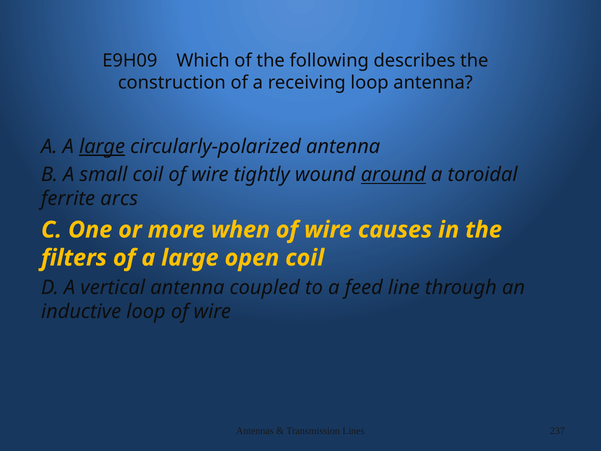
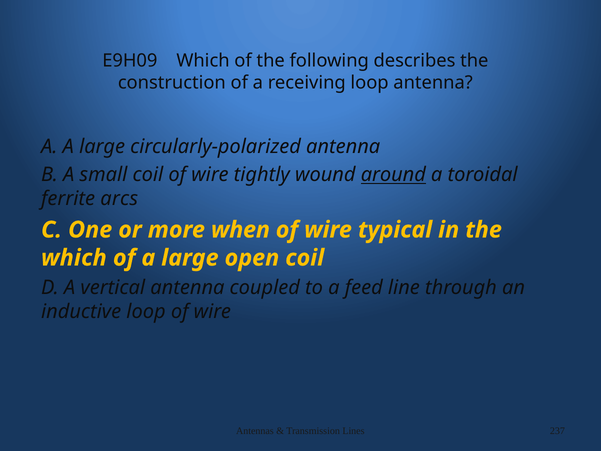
large at (102, 147) underline: present -> none
causes: causes -> typical
filters at (74, 258): filters -> which
